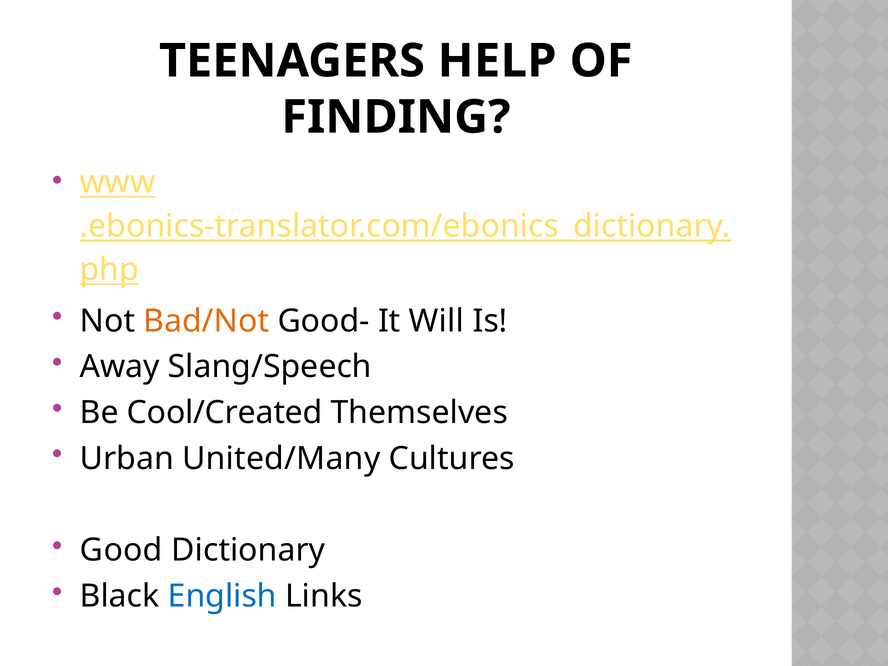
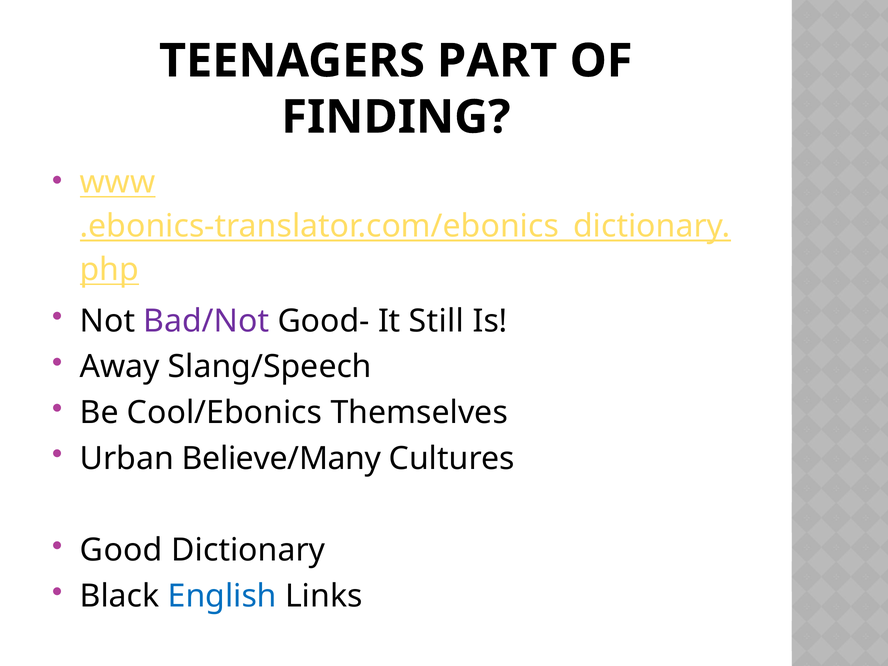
HELP: HELP -> PART
Bad/Not colour: orange -> purple
Will: Will -> Still
Cool/Created: Cool/Created -> Cool/Ebonics
United/Many: United/Many -> Believe/Many
